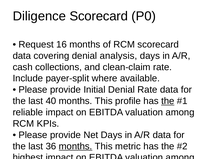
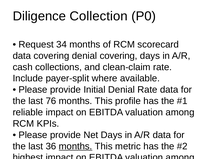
Diligence Scorecard: Scorecard -> Collection
16: 16 -> 34
denial analysis: analysis -> covering
40: 40 -> 76
the at (168, 101) underline: present -> none
